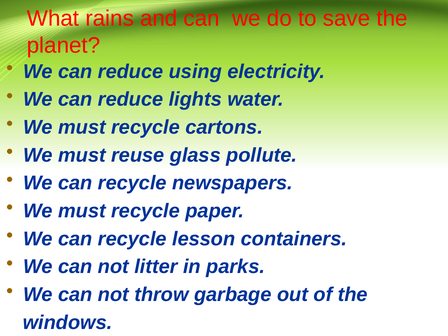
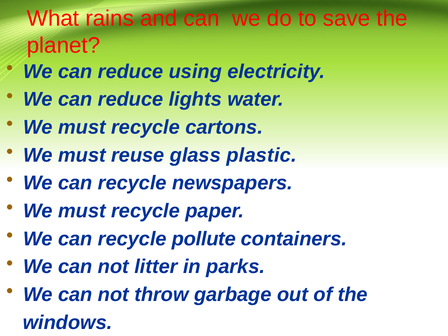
pollute: pollute -> plastic
lesson: lesson -> pollute
